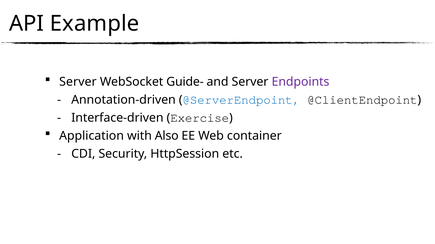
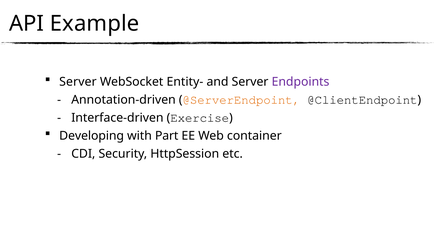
Guide-: Guide- -> Entity-
@ServerEndpoint colour: blue -> orange
Application: Application -> Developing
Also: Also -> Part
